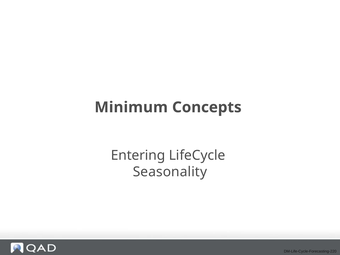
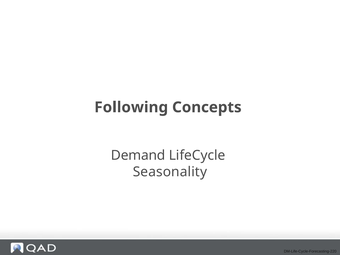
Minimum: Minimum -> Following
Entering: Entering -> Demand
